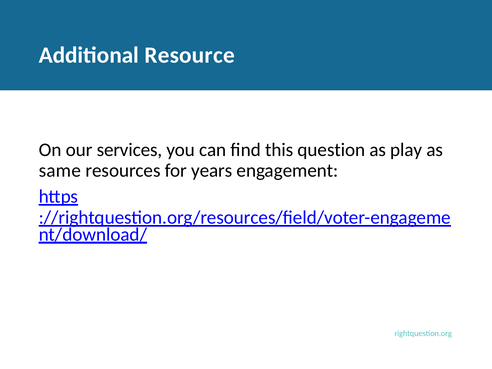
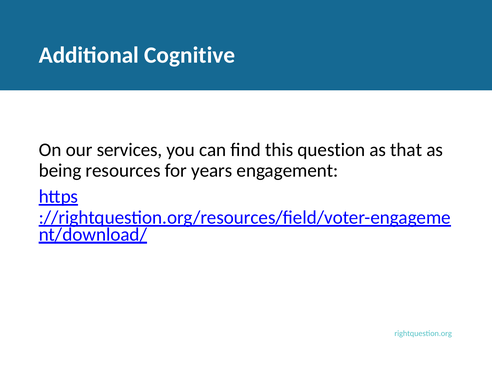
Resource: Resource -> Cognitive
play: play -> that
same: same -> being
